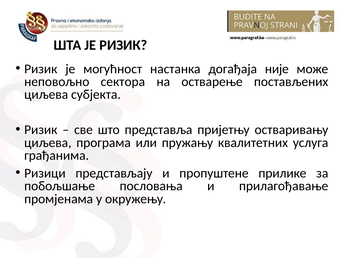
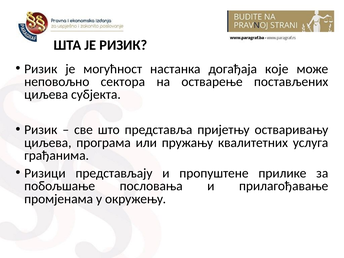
није: није -> које
